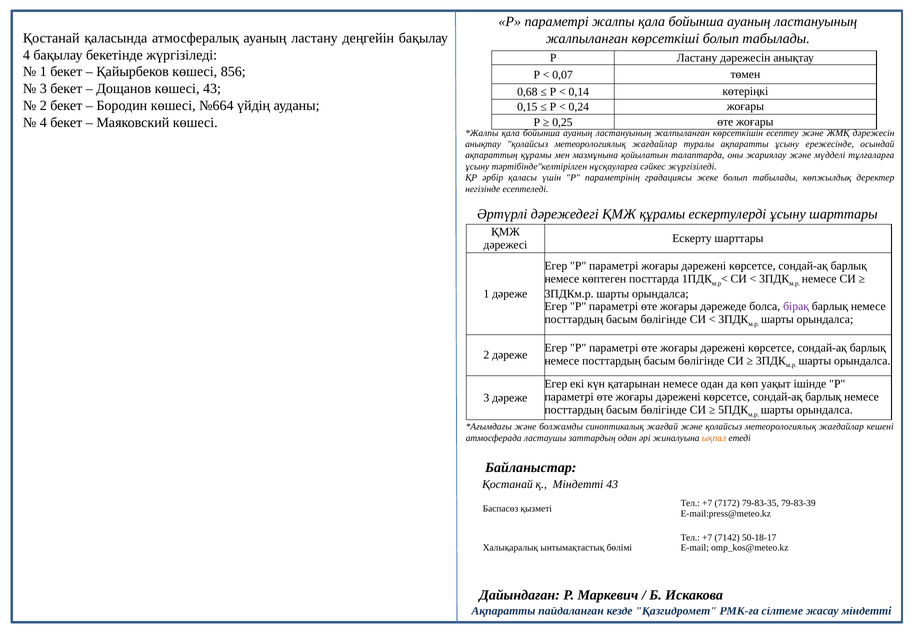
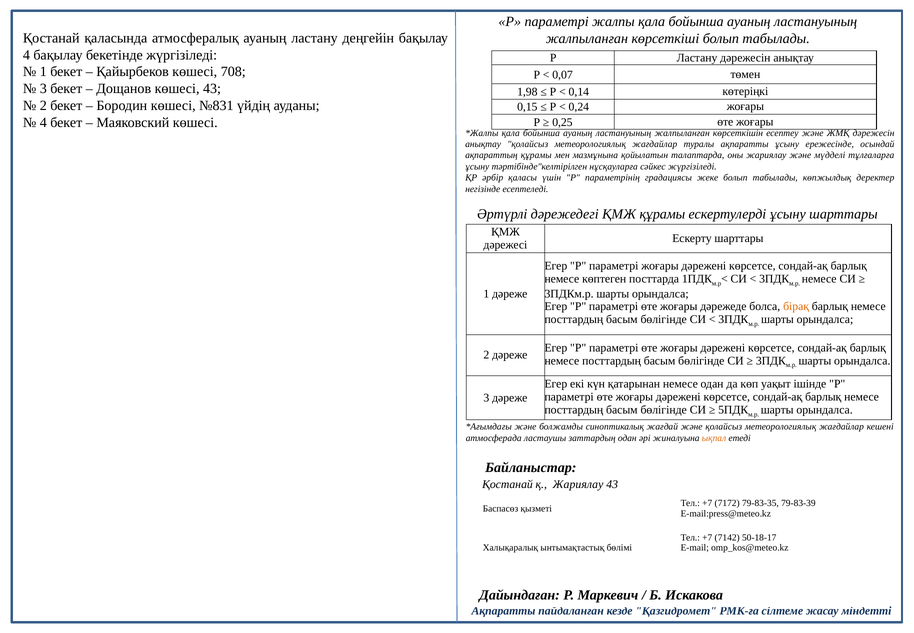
856: 856 -> 708
0,68: 0,68 -> 1,98
№664: №664 -> №831
бірақ colour: purple -> orange
қ Міндетті: Міндетті -> Жариялау
